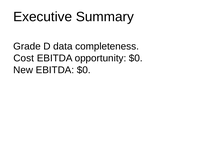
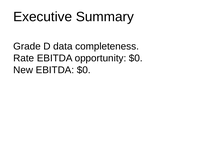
Cost: Cost -> Rate
